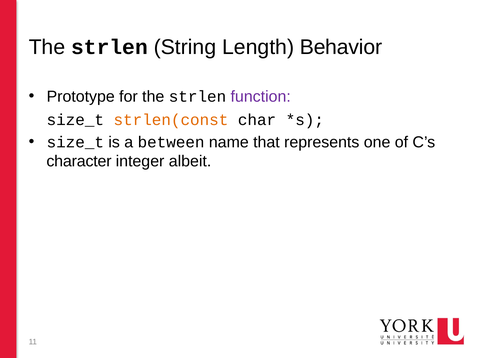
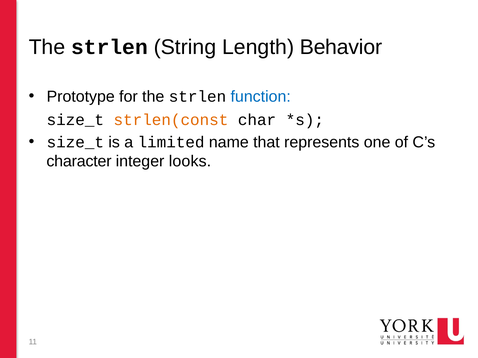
function colour: purple -> blue
between: between -> limited
albeit: albeit -> looks
